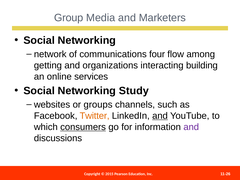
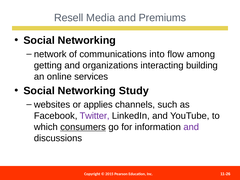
Group: Group -> Resell
Marketers: Marketers -> Premiums
four: four -> into
groups: groups -> applies
Twitter colour: orange -> purple
and at (160, 116) underline: present -> none
